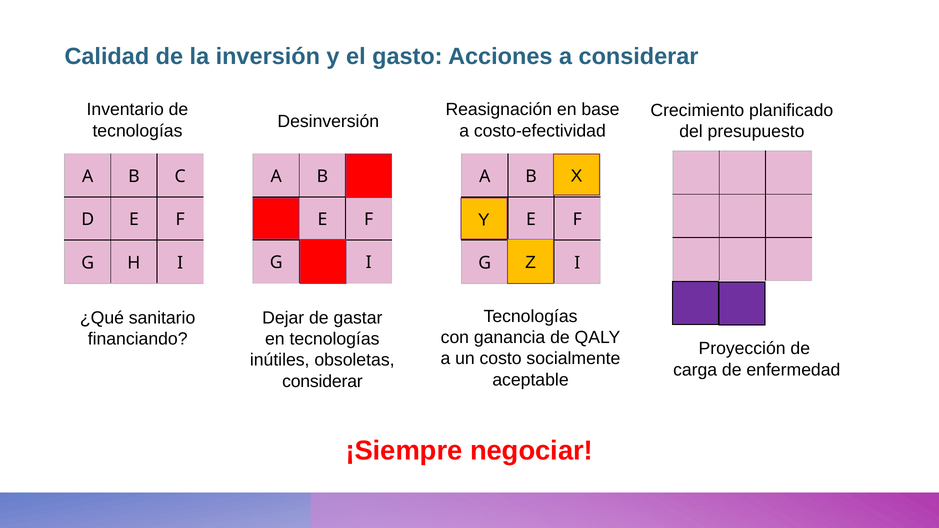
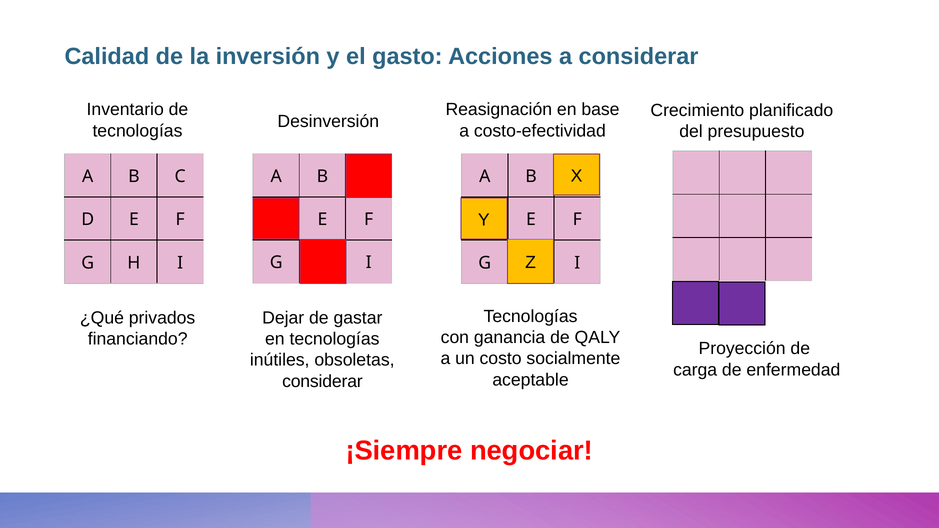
sanitario: sanitario -> privados
